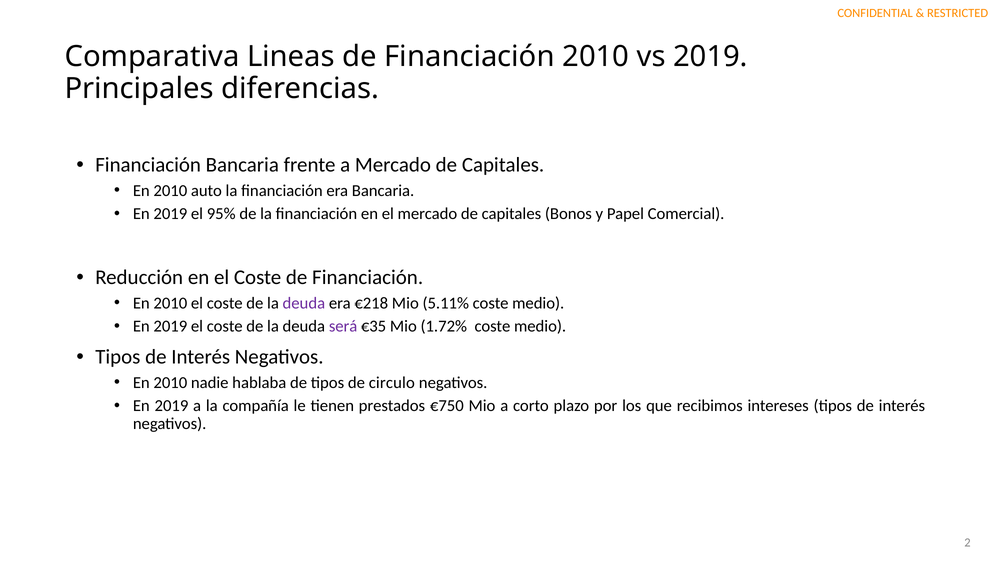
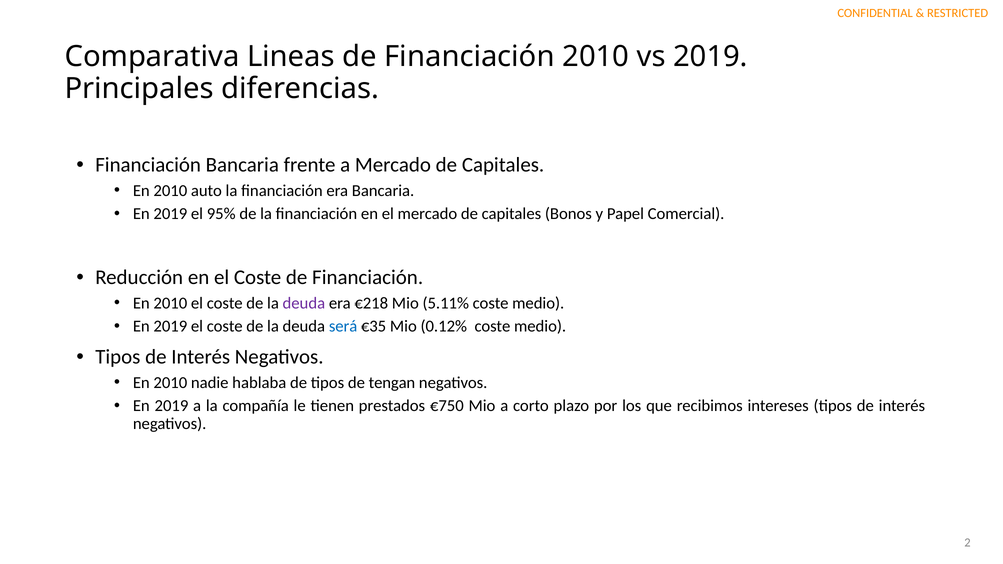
será colour: purple -> blue
1.72%: 1.72% -> 0.12%
circulo: circulo -> tengan
